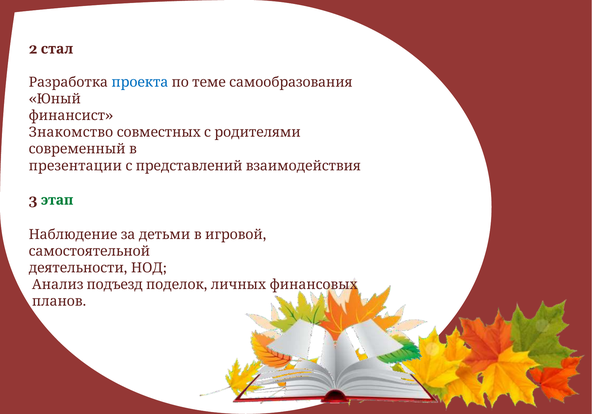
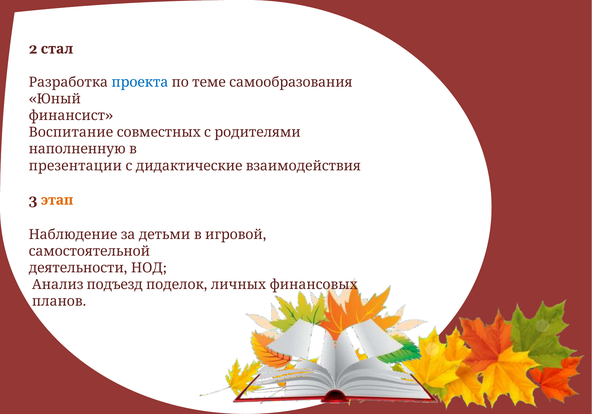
Знакомство: Знакомство -> Воспитание
современный: современный -> наполненную
представлений: представлений -> дидактические
этап colour: green -> orange
